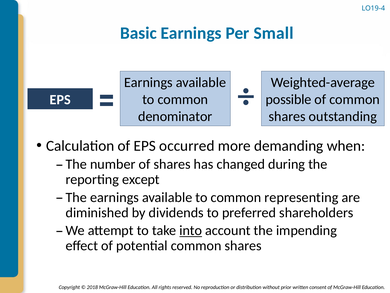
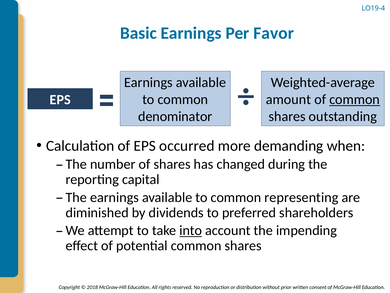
Small: Small -> Favor
possible: possible -> amount
common at (355, 99) underline: none -> present
except: except -> capital
